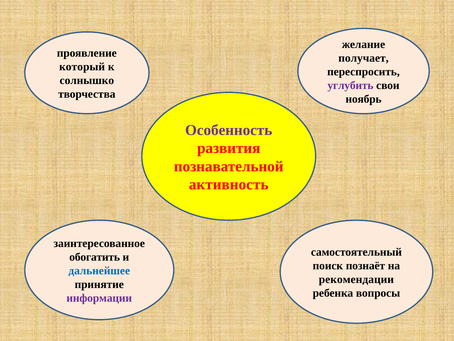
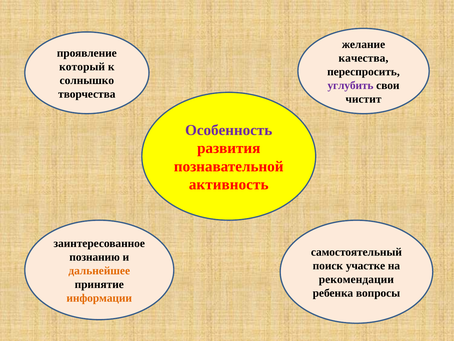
получает: получает -> качества
ноябрь: ноябрь -> чистит
обогатить: обогатить -> познанию
познаёт: познаёт -> участке
дальнейшее colour: blue -> orange
информации colour: purple -> orange
